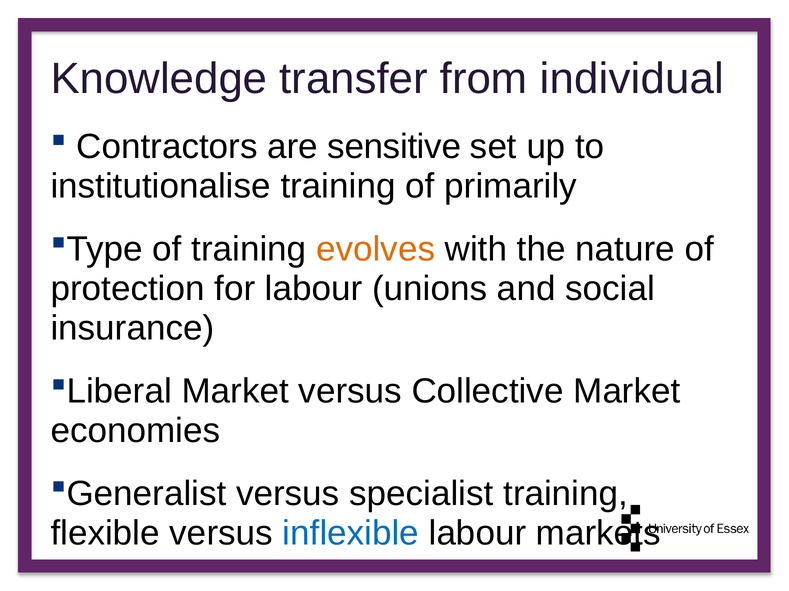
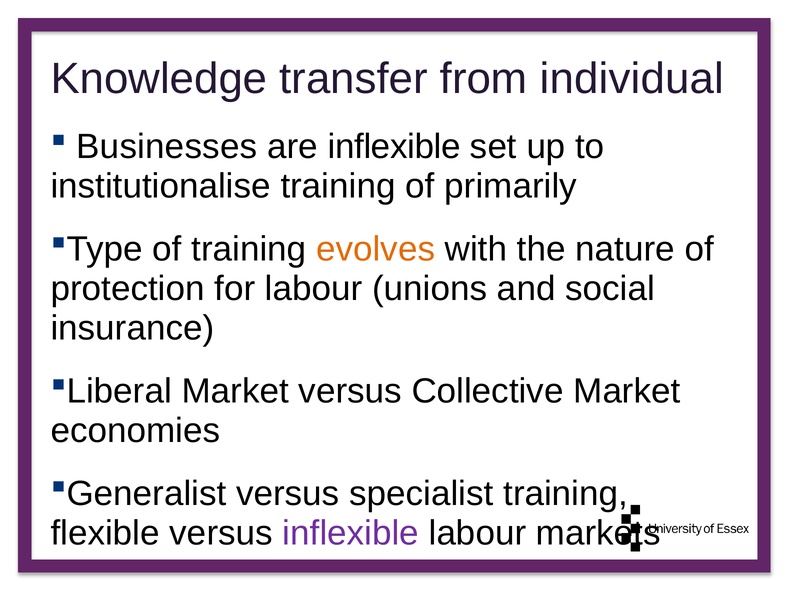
Contractors: Contractors -> Businesses
are sensitive: sensitive -> inflexible
inflexible at (351, 534) colour: blue -> purple
